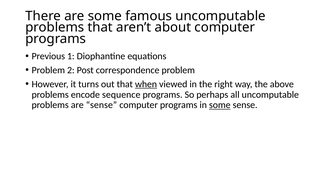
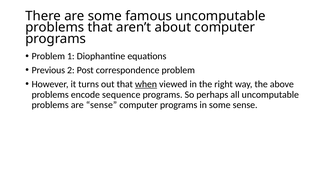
Previous at (48, 56): Previous -> Problem
Problem at (48, 70): Problem -> Previous
some at (220, 105) underline: present -> none
